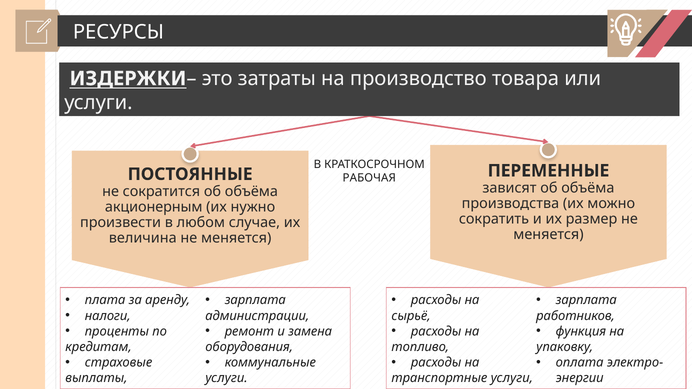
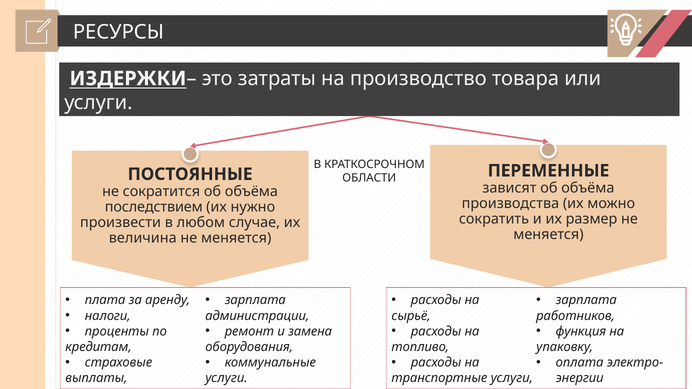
РАБОЧАЯ: РАБОЧАЯ -> ОБЛАСТИ
акционерным: акционерным -> последствием
